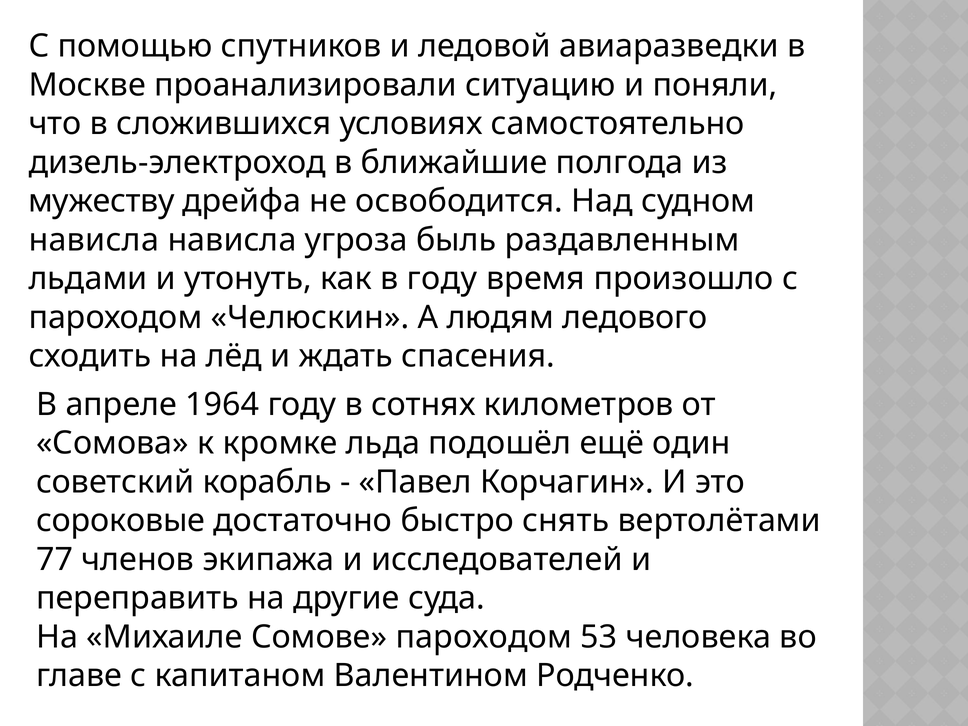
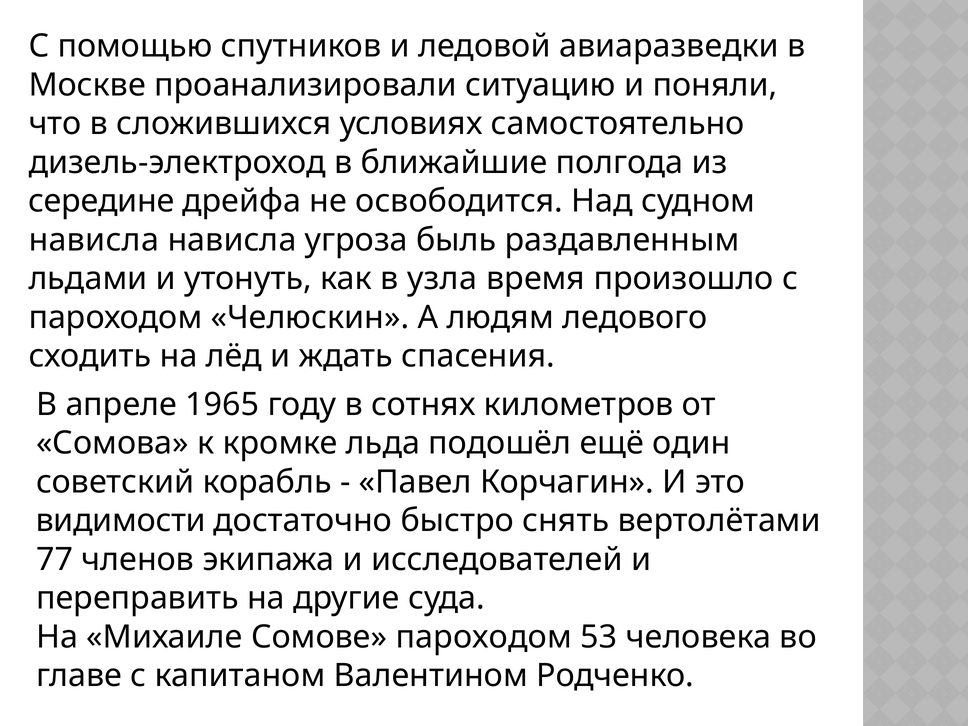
мужеству: мужеству -> середине
в году: году -> узла
1964: 1964 -> 1965
сороковые: сороковые -> видимости
